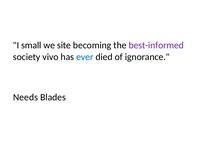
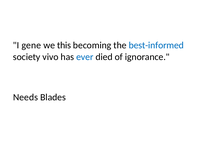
small: small -> gene
site: site -> this
best-informed colour: purple -> blue
